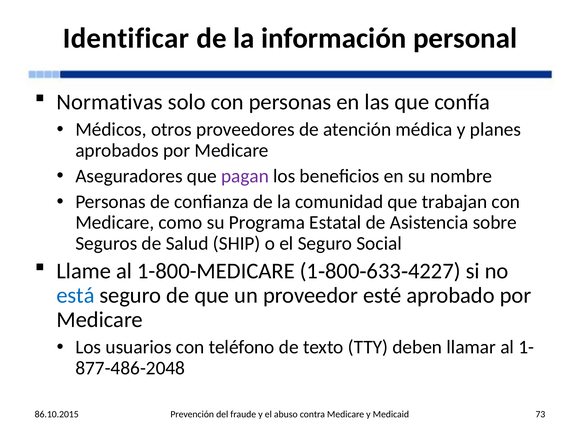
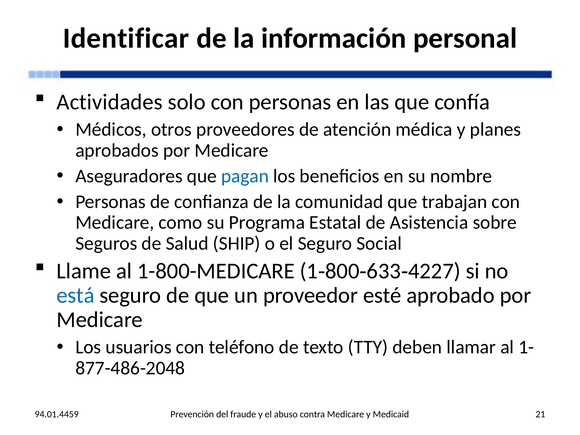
Normativas: Normativas -> Actividades
pagan colour: purple -> blue
86.10.2015: 86.10.2015 -> 94.01.4459
73: 73 -> 21
